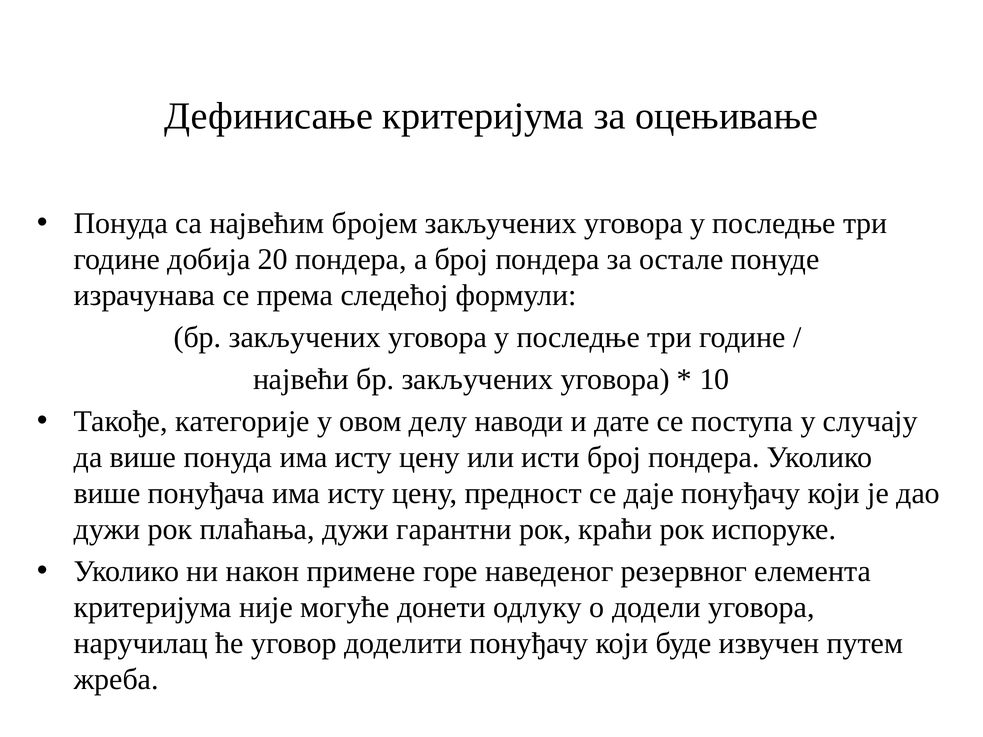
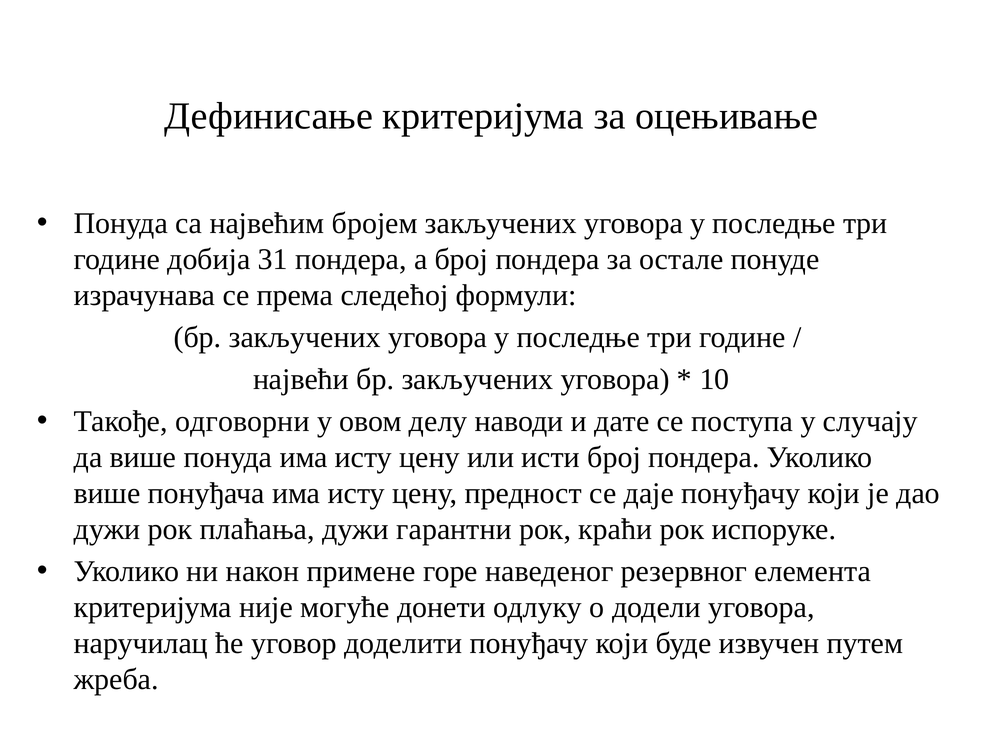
20: 20 -> 31
категорије: категорије -> одговорни
